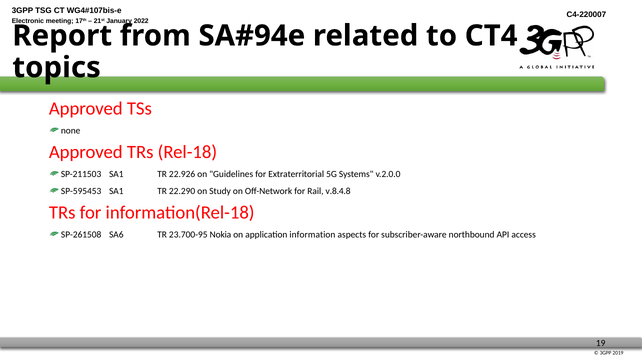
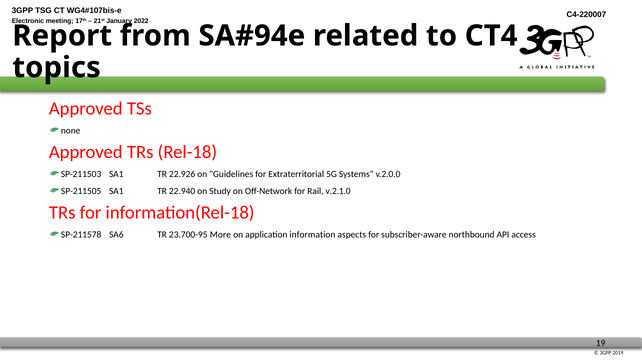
SP-595453: SP-595453 -> SP-211505
22.290: 22.290 -> 22.940
v.8.4.8: v.8.4.8 -> v.2.1.0
SP-261508: SP-261508 -> SP-211578
Nokia: Nokia -> More
